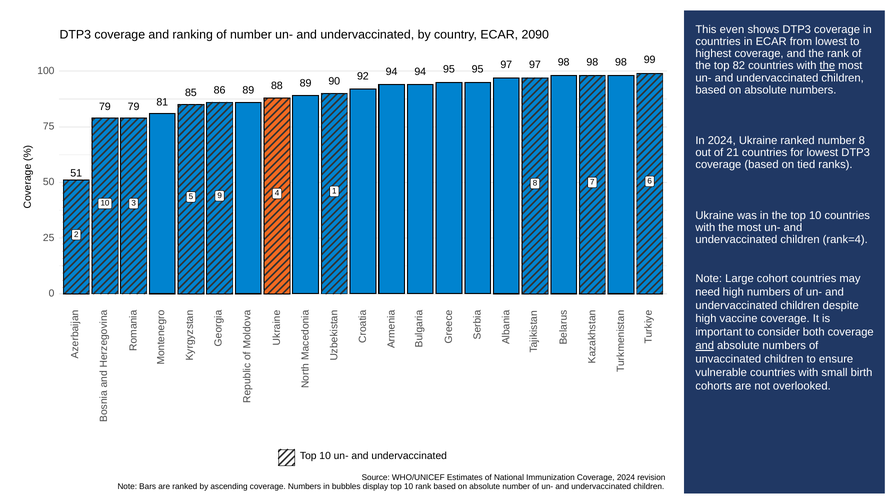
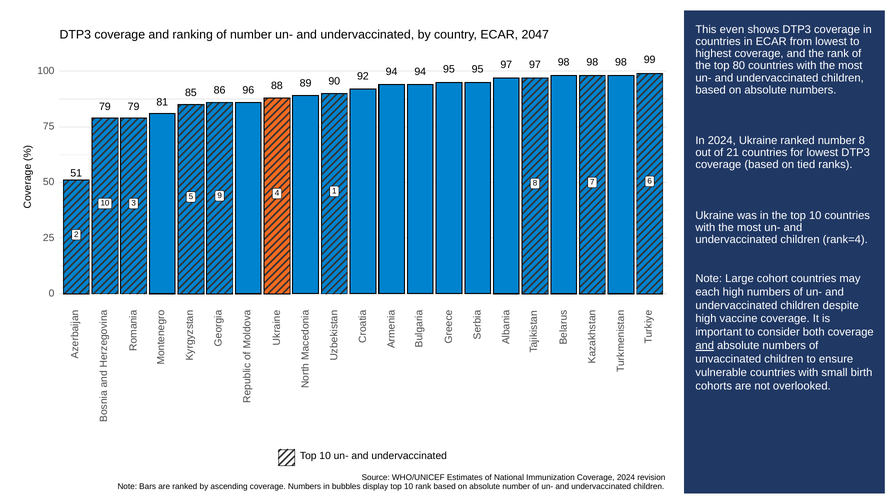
2090: 2090 -> 2047
82: 82 -> 80
the at (827, 66) underline: present -> none
86 89: 89 -> 96
need: need -> each
